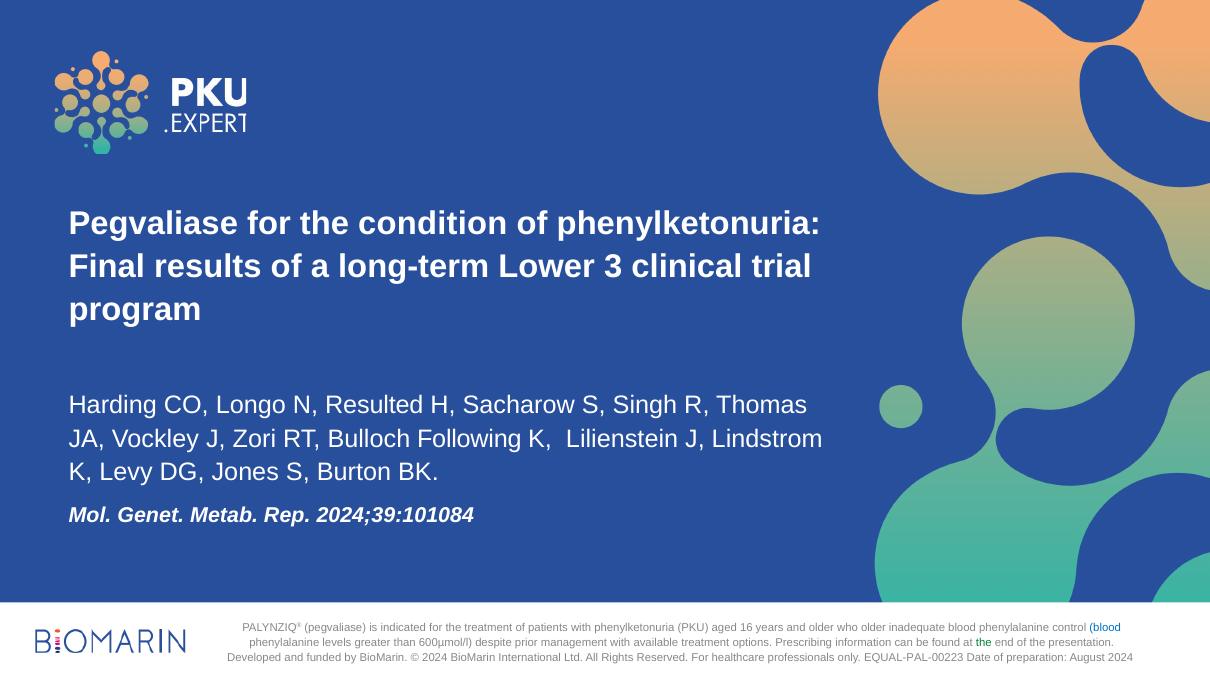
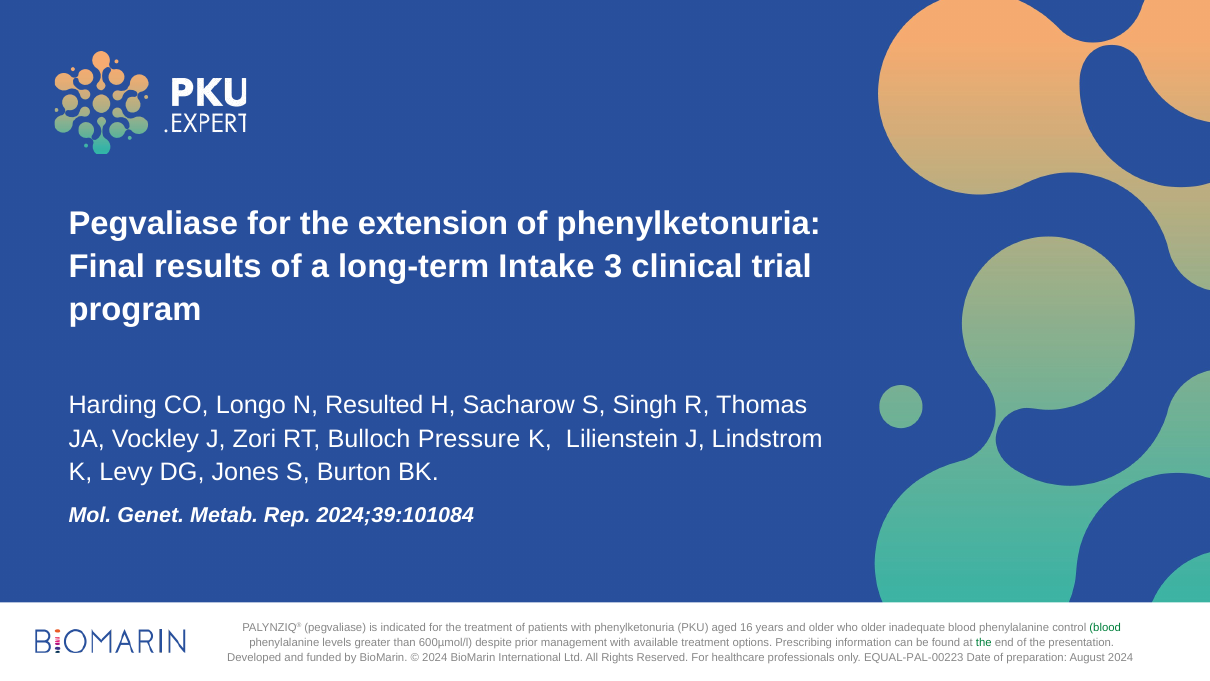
condition: condition -> extension
Lower: Lower -> Intake
Following: Following -> Pressure
blood at (1105, 627) colour: blue -> green
